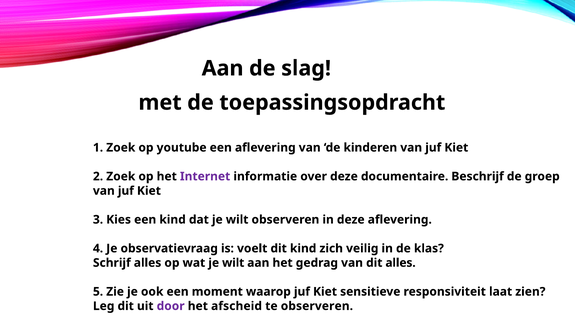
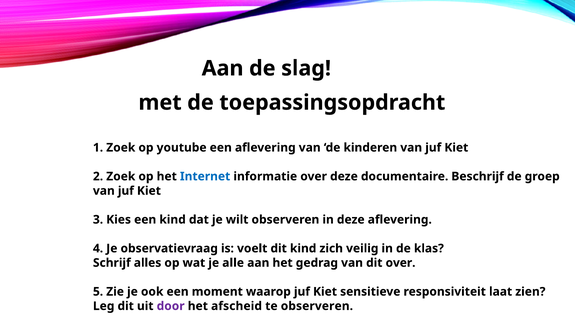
Internet colour: purple -> blue
wat je wilt: wilt -> alle
dit alles: alles -> over
